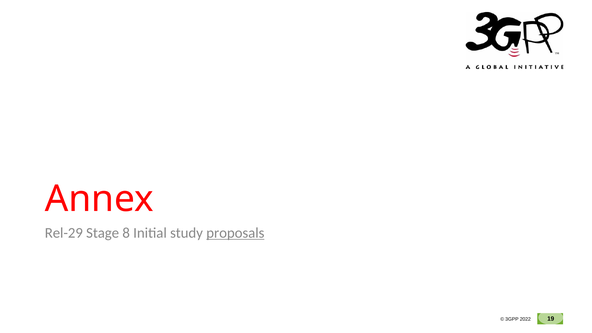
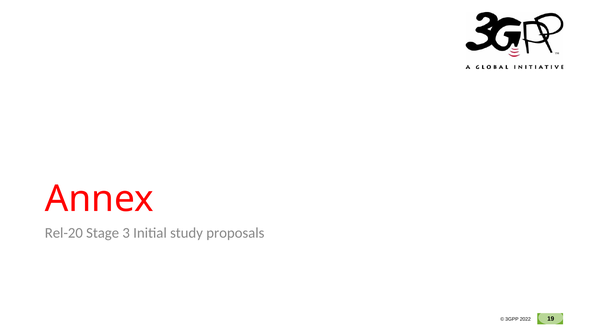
Rel-29: Rel-29 -> Rel-20
8: 8 -> 3
proposals underline: present -> none
